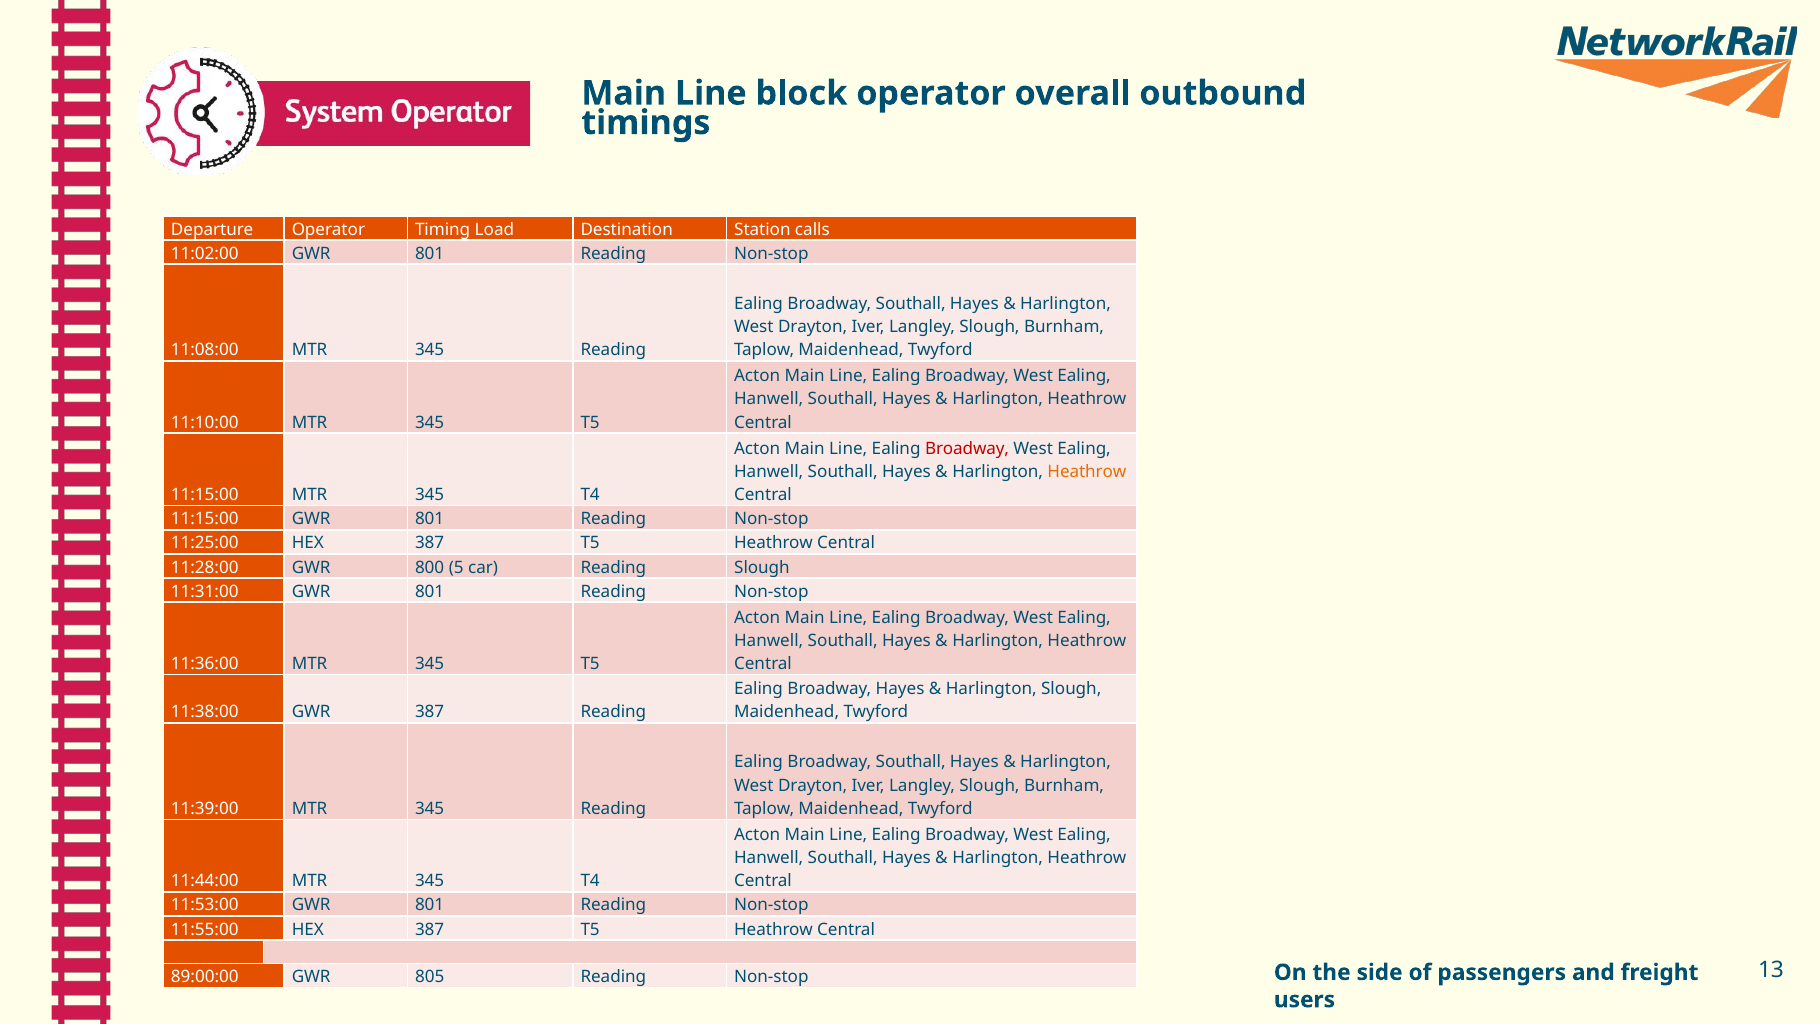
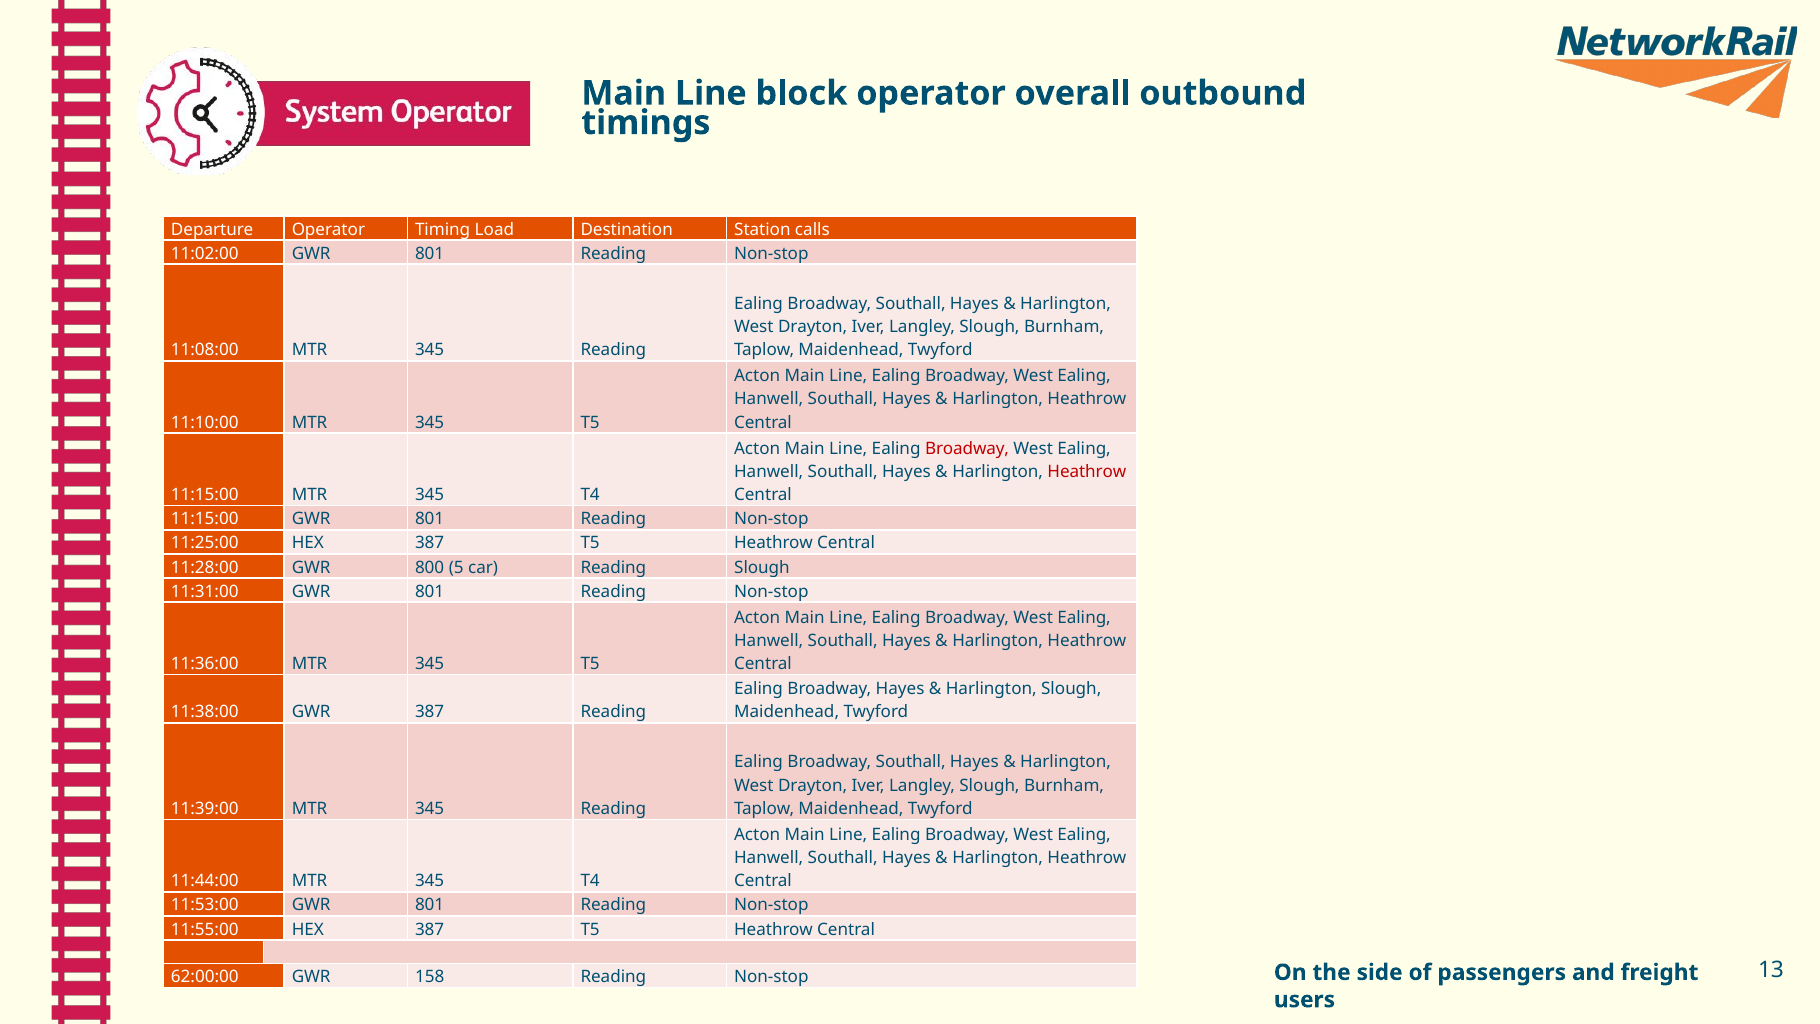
Heathrow at (1087, 472) colour: orange -> red
89:00:00: 89:00:00 -> 62:00:00
805: 805 -> 158
